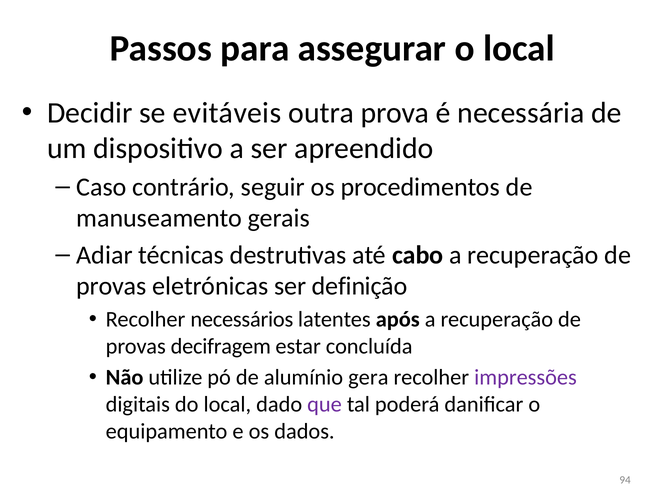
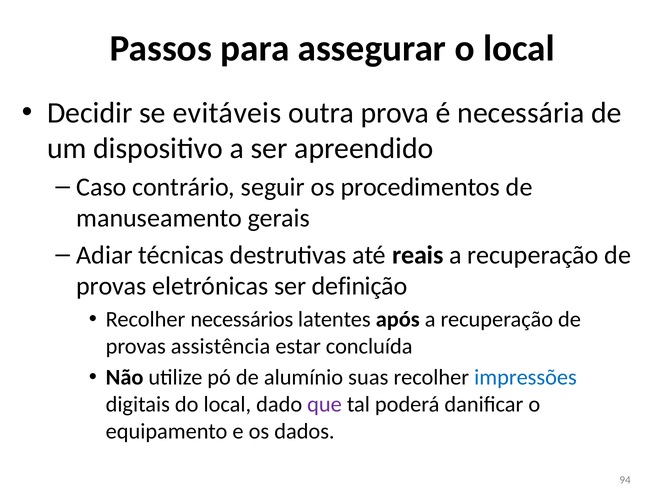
cabo: cabo -> reais
decifragem: decifragem -> assistência
gera: gera -> suas
impressões colour: purple -> blue
